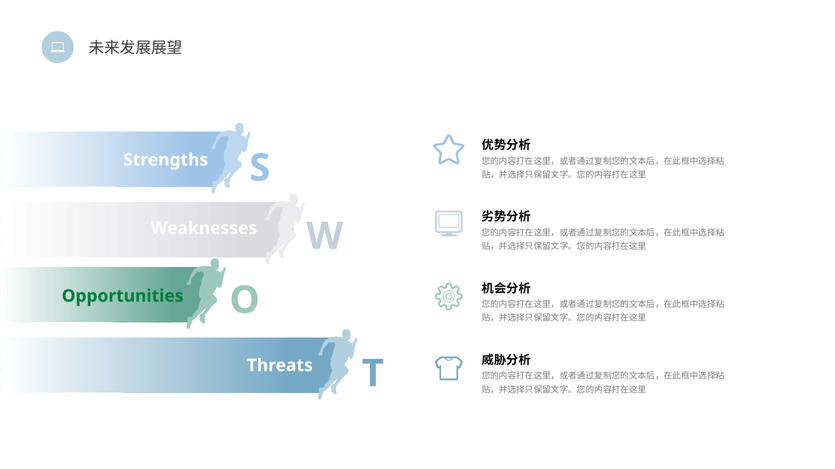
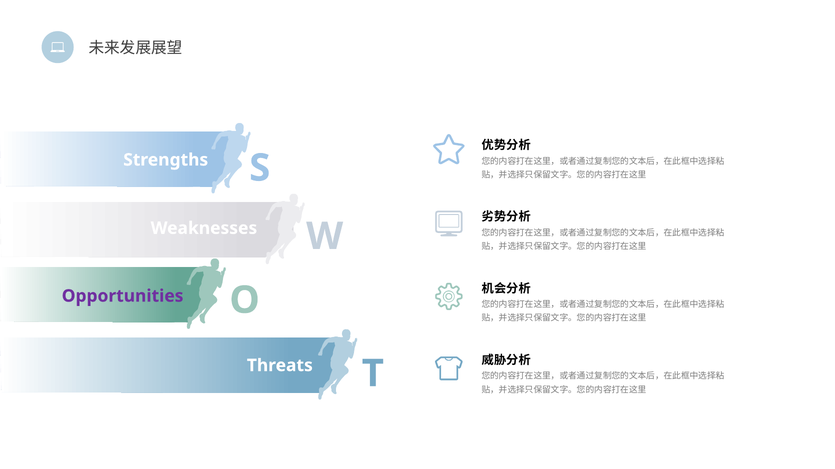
Opportunities colour: green -> purple
